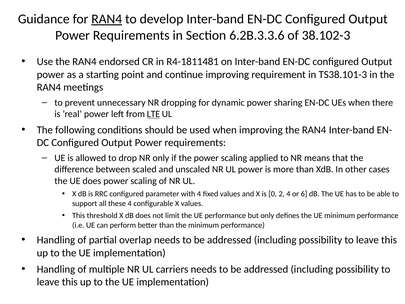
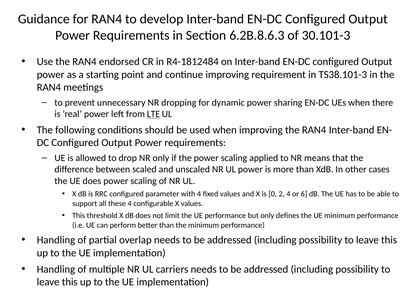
RAN4 at (107, 19) underline: present -> none
6.2B.3.3.6: 6.2B.3.3.6 -> 6.2B.8.6.3
38.102-3: 38.102-3 -> 30.101-3
R4-1811481: R4-1811481 -> R4-1812484
